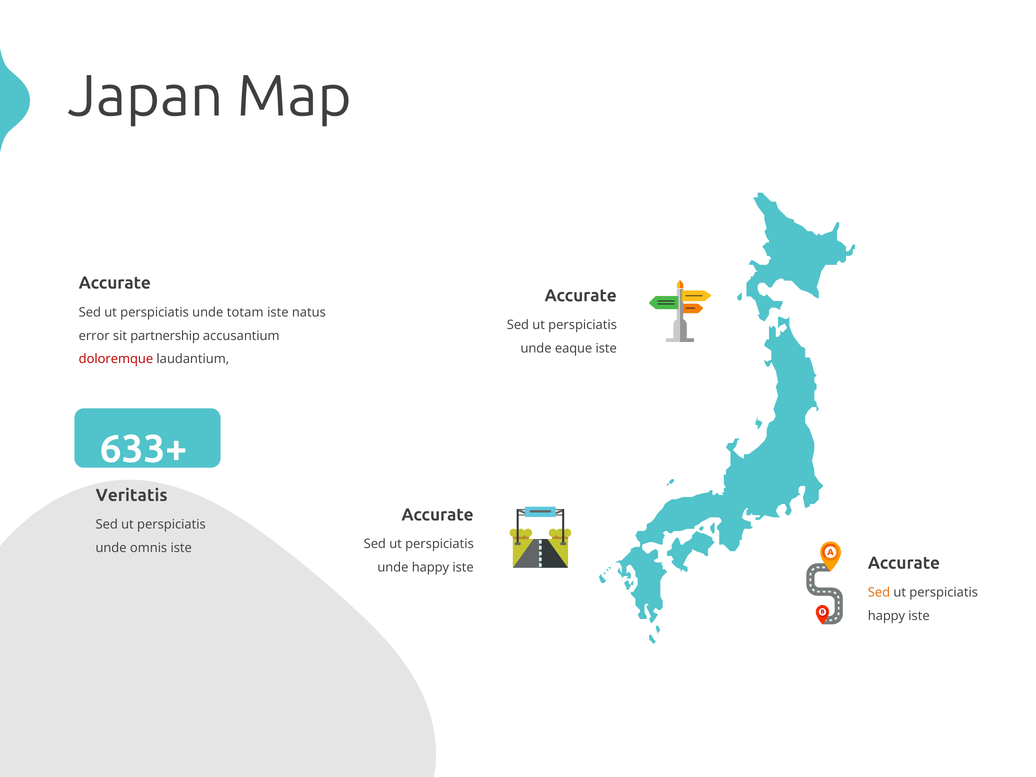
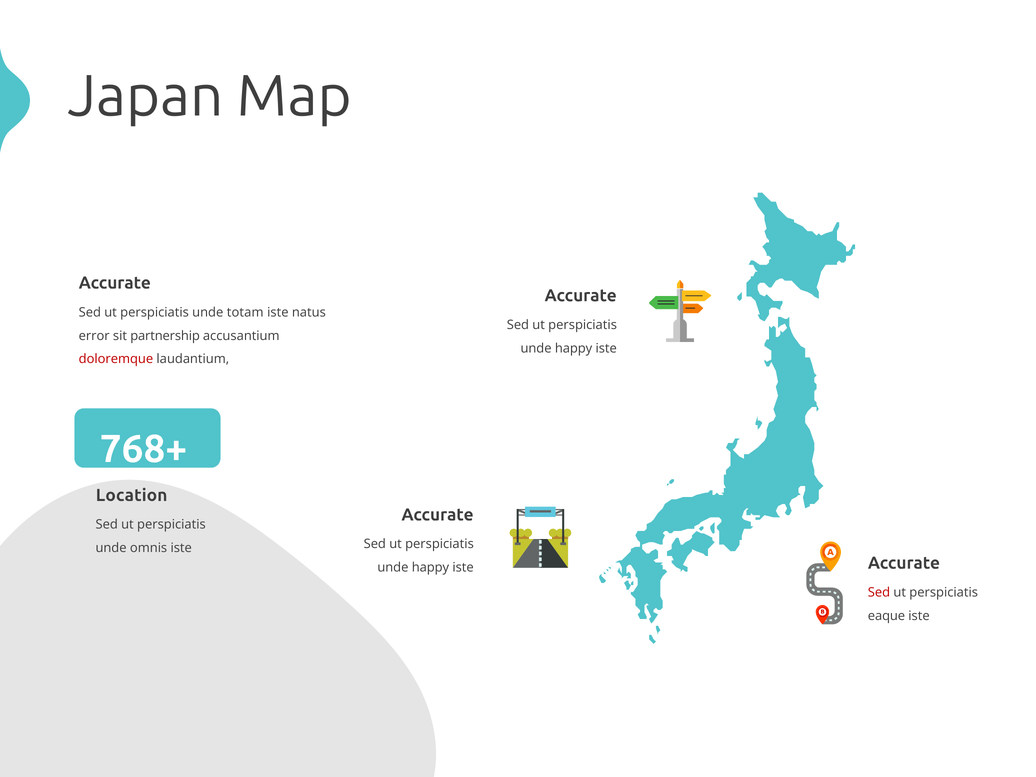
eaque at (574, 348): eaque -> happy
633+: 633+ -> 768+
Veritatis: Veritatis -> Location
Sed at (879, 592) colour: orange -> red
happy at (886, 616): happy -> eaque
